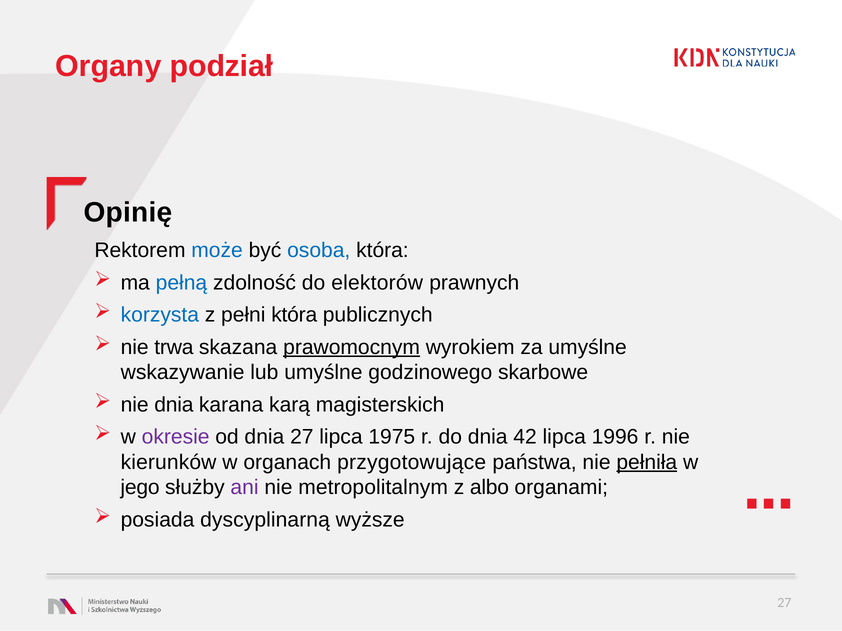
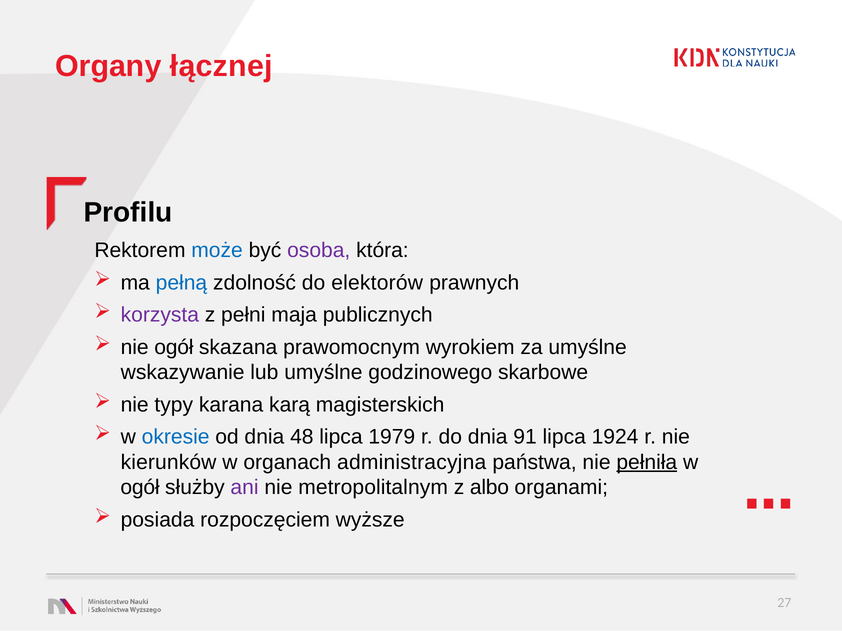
podział: podział -> łącznej
Opinię: Opinię -> Profilu
osoba colour: blue -> purple
korzysta colour: blue -> purple
pełni która: która -> maja
nie trwa: trwa -> ogół
prawomocnym underline: present -> none
nie dnia: dnia -> typy
okresie colour: purple -> blue
dnia 27: 27 -> 48
1975: 1975 -> 1979
42: 42 -> 91
1996: 1996 -> 1924
przygotowujące: przygotowujące -> administracyjna
jego at (140, 488): jego -> ogół
dyscyplinarną: dyscyplinarną -> rozpoczęciem
